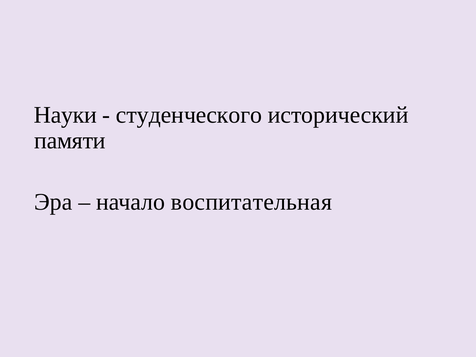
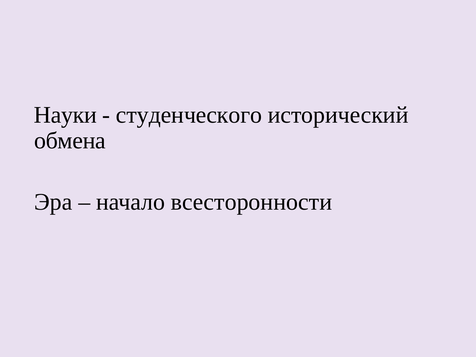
памяти: памяти -> обмена
воспитательная: воспитательная -> всесторонности
